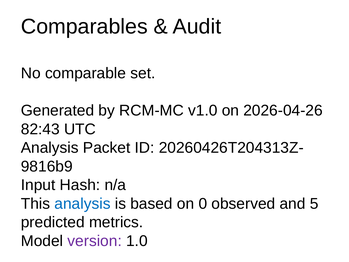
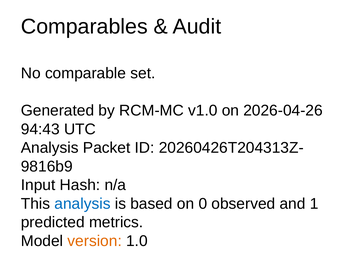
82:43: 82:43 -> 94:43
5: 5 -> 1
version colour: purple -> orange
